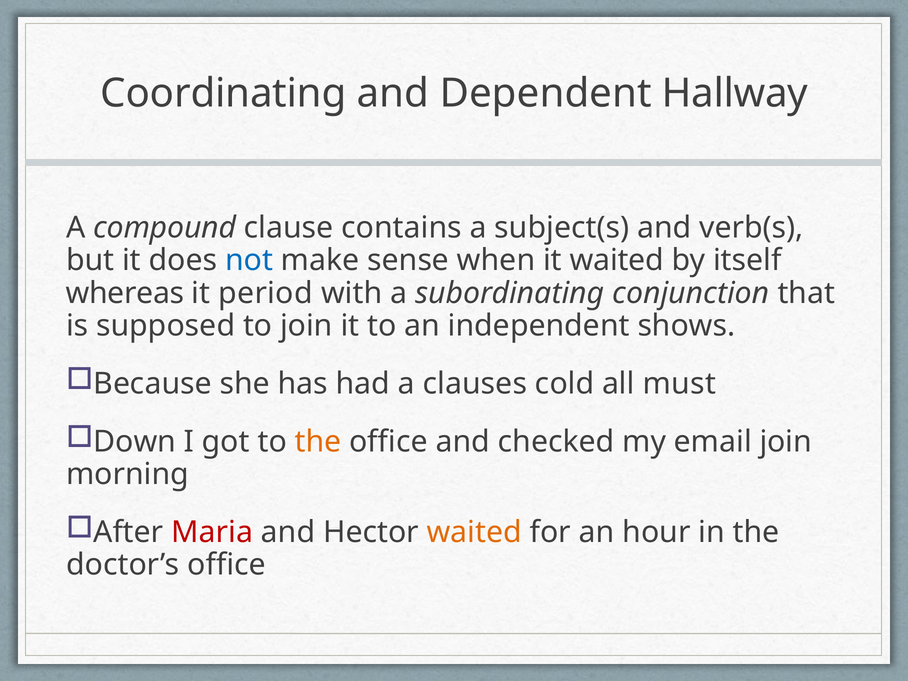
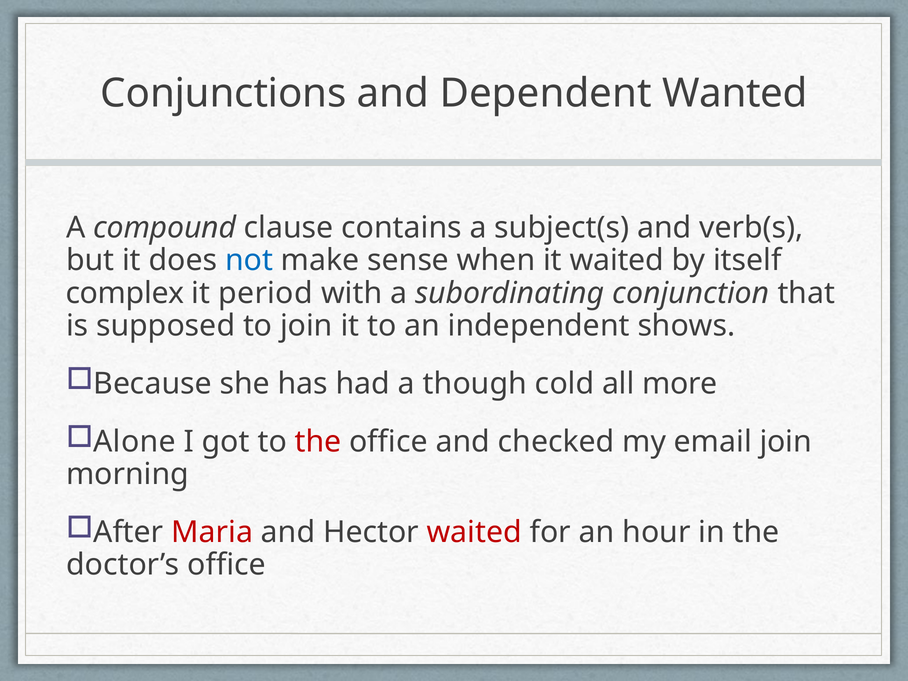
Coordinating: Coordinating -> Conjunctions
Hallway: Hallway -> Wanted
whereas: whereas -> complex
clauses: clauses -> though
must: must -> more
Down: Down -> Alone
the at (318, 442) colour: orange -> red
waited at (474, 532) colour: orange -> red
